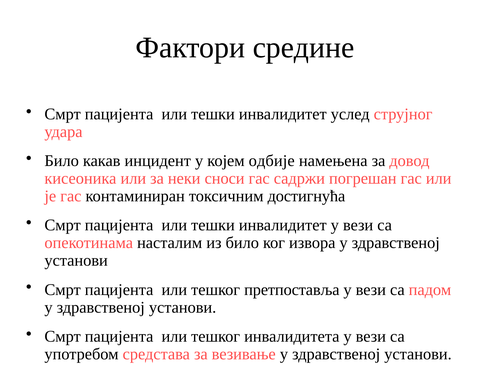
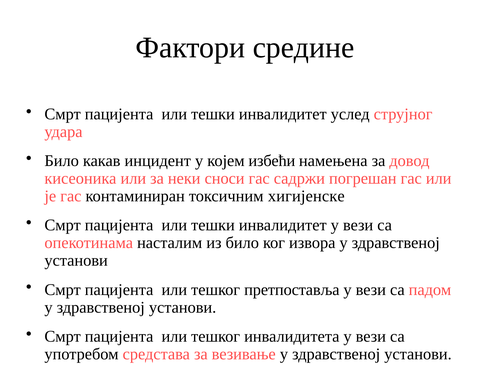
одбије: одбије -> избећи
достигнућа: достигнућа -> хигијенске
